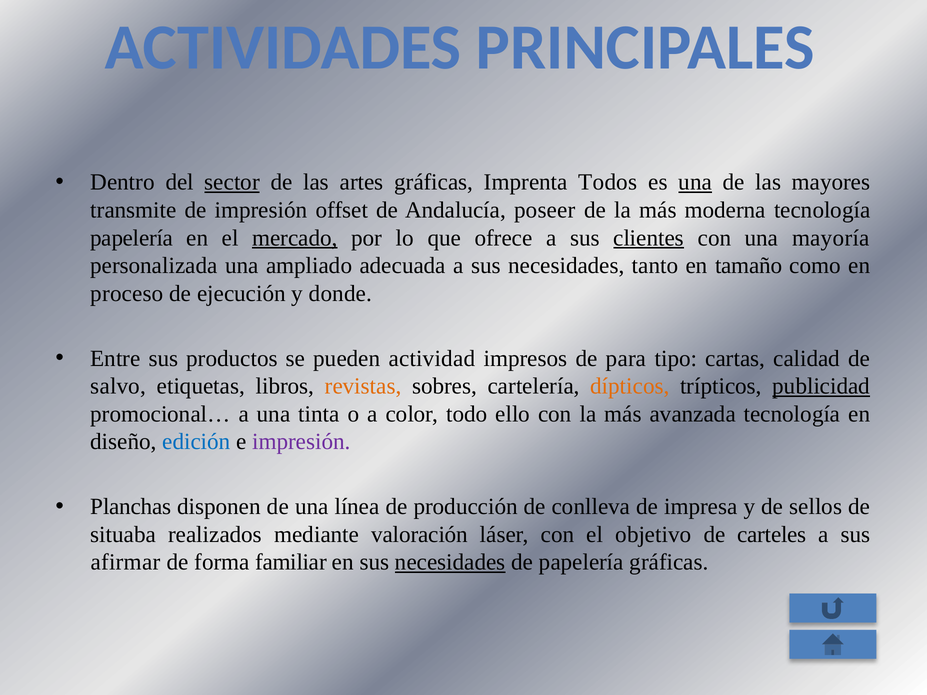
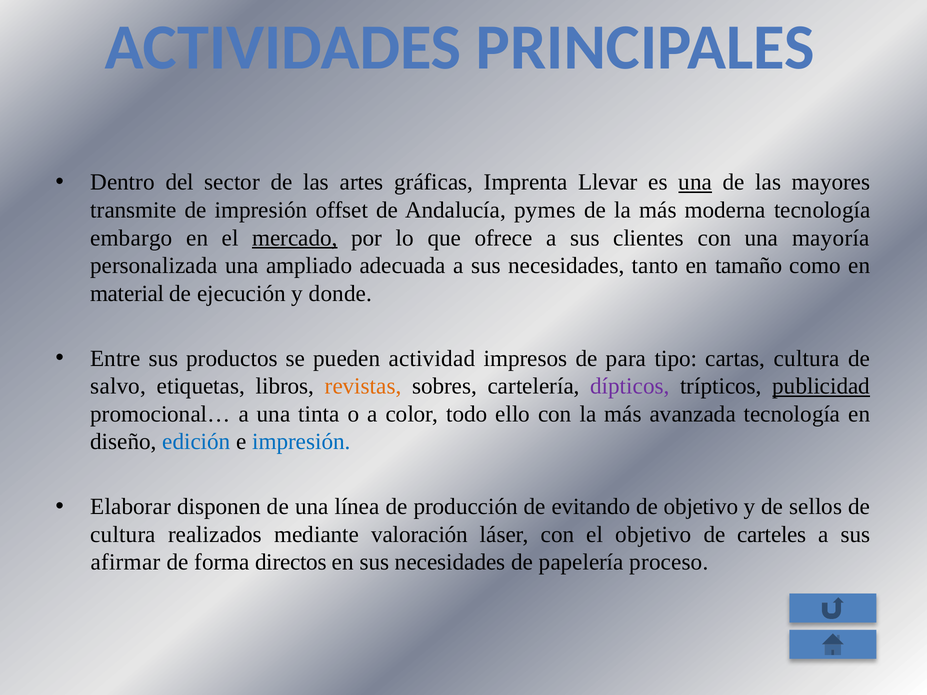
sector underline: present -> none
Todos: Todos -> Llevar
poseer: poseer -> pymes
papelería at (132, 238): papelería -> embargo
clientes underline: present -> none
proceso: proceso -> material
cartas calidad: calidad -> cultura
dípticos colour: orange -> purple
impresión at (301, 442) colour: purple -> blue
Planchas: Planchas -> Elaborar
conlleva: conlleva -> evitando
de impresa: impresa -> objetivo
situaba at (123, 535): situaba -> cultura
familiar: familiar -> directos
necesidades at (450, 562) underline: present -> none
papelería gráficas: gráficas -> proceso
